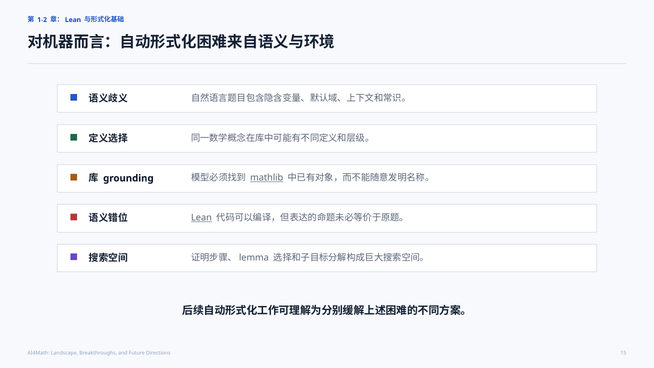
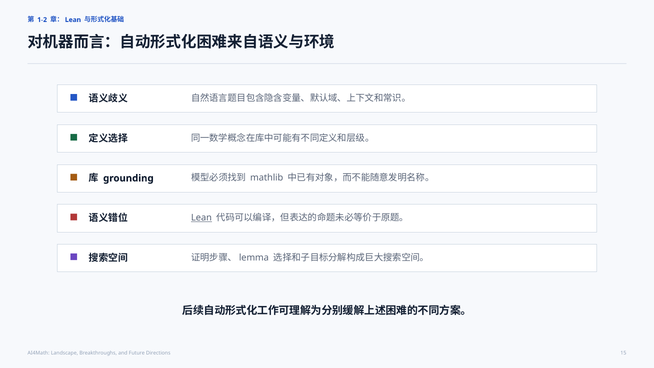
mathlib underline: present -> none
